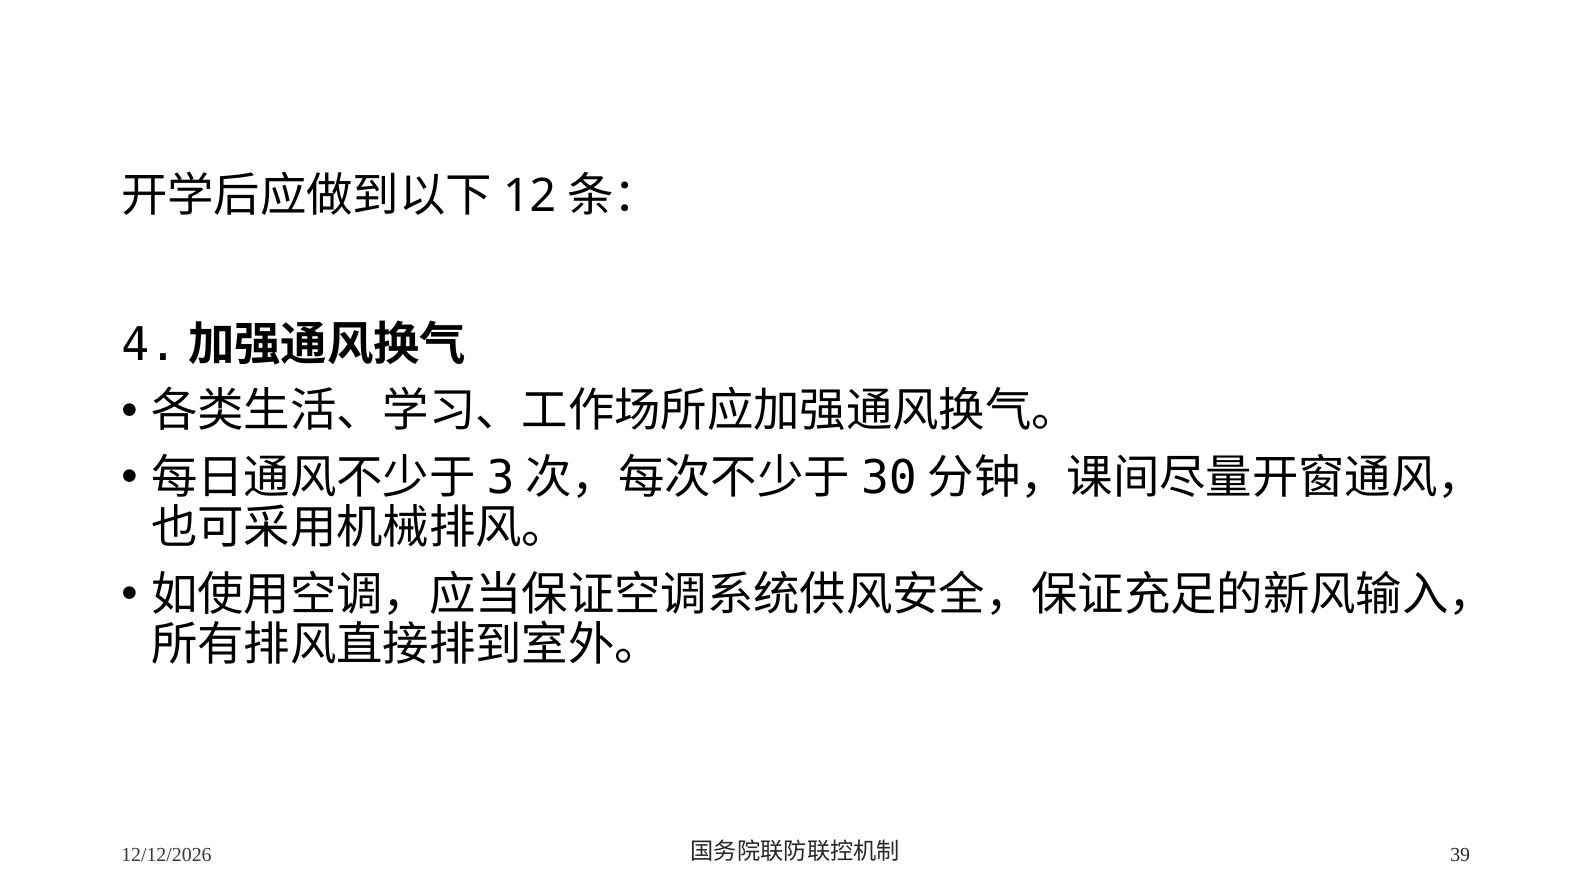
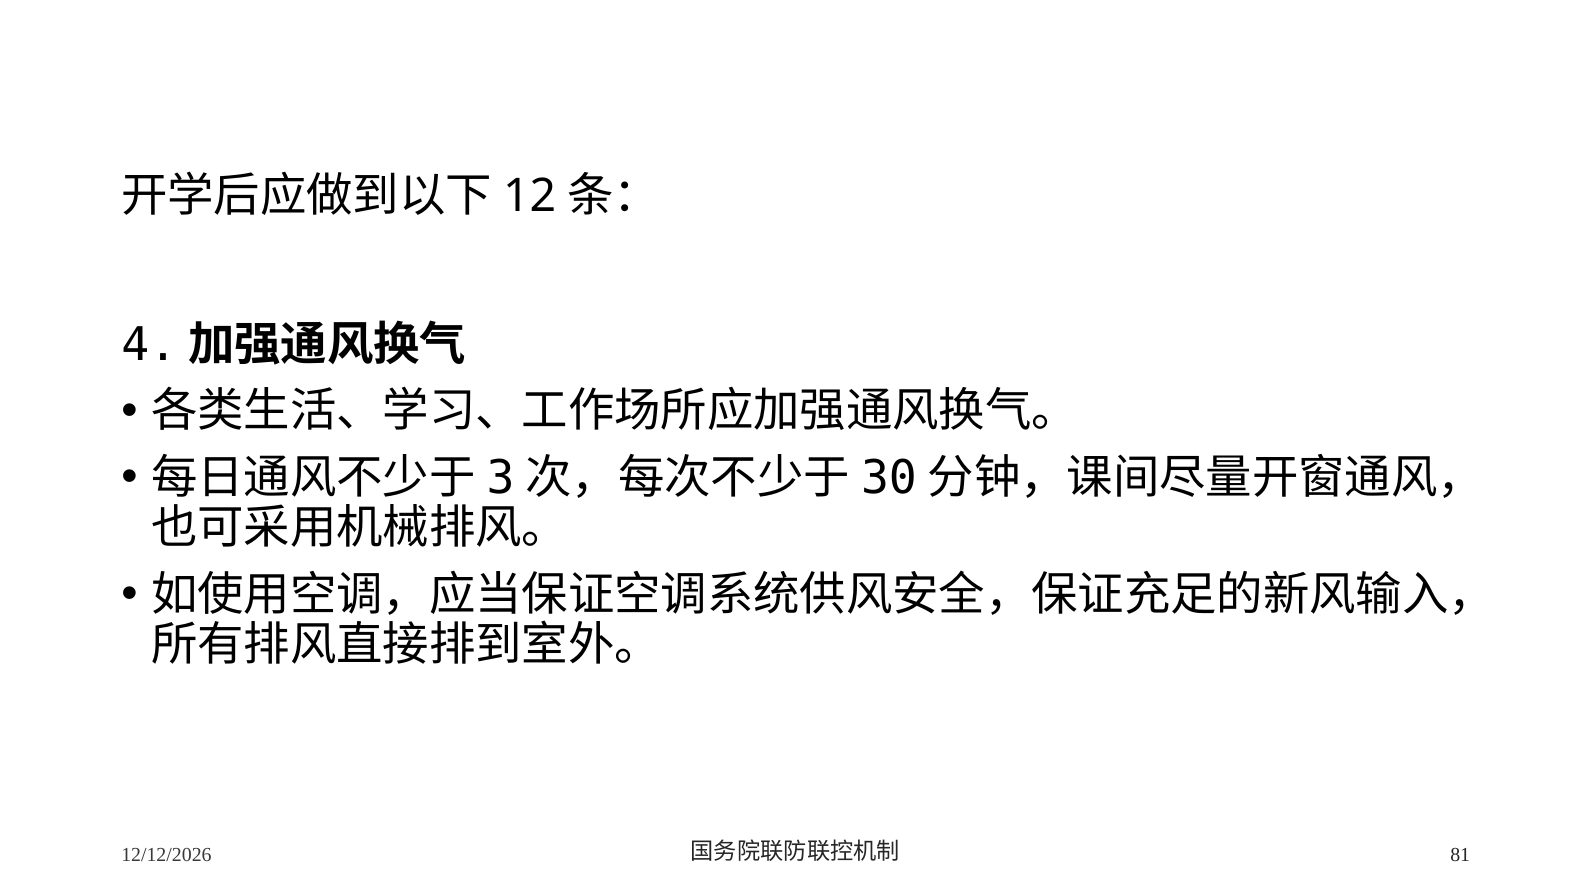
39: 39 -> 81
